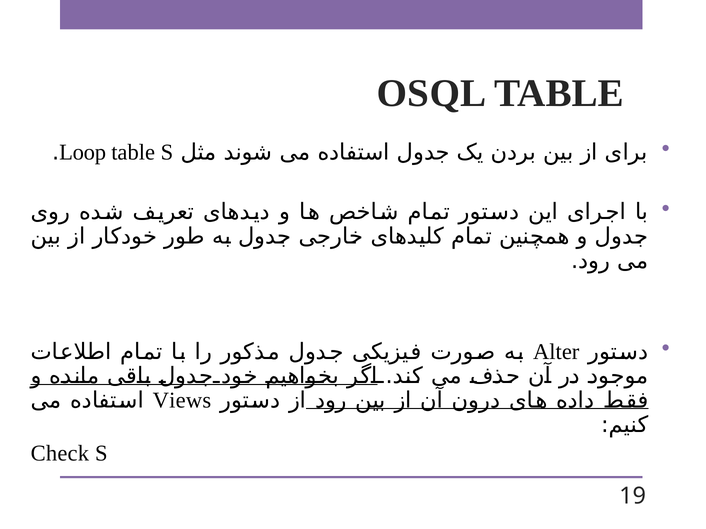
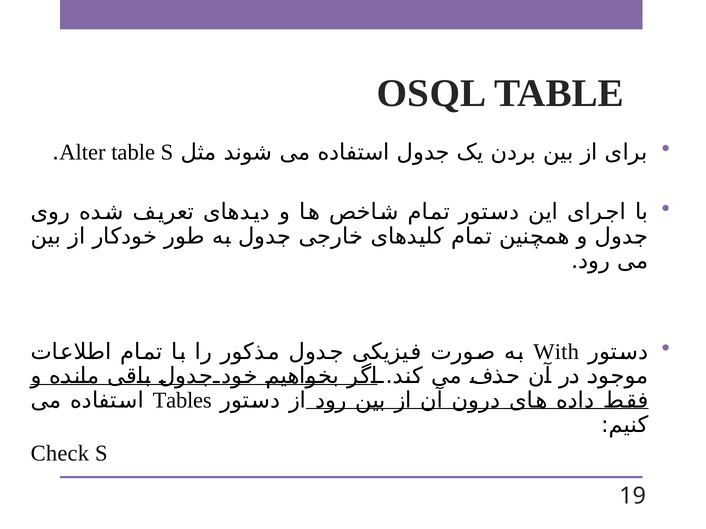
Loop: Loop -> Alter
Alter: Alter -> With
Views: Views -> Tables
